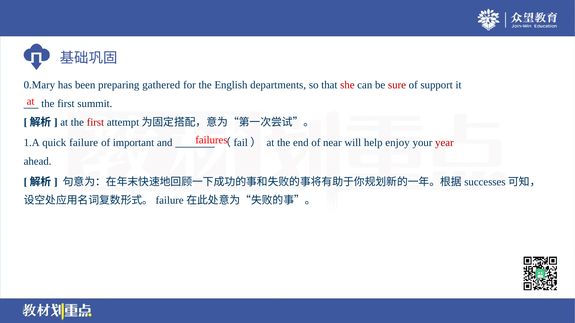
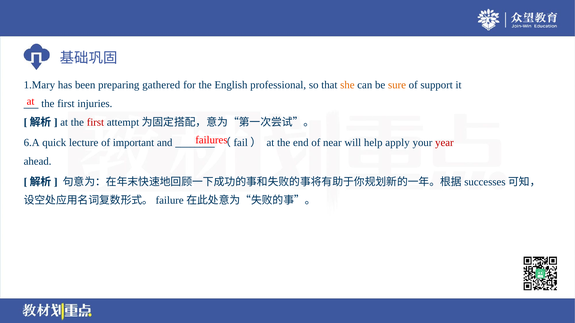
0.Mary: 0.Mary -> 1.Mary
departments: departments -> professional
she colour: red -> orange
sure colour: red -> orange
summit: summit -> injuries
1.A: 1.A -> 6.A
failure: failure -> lecture
enjoy: enjoy -> apply
